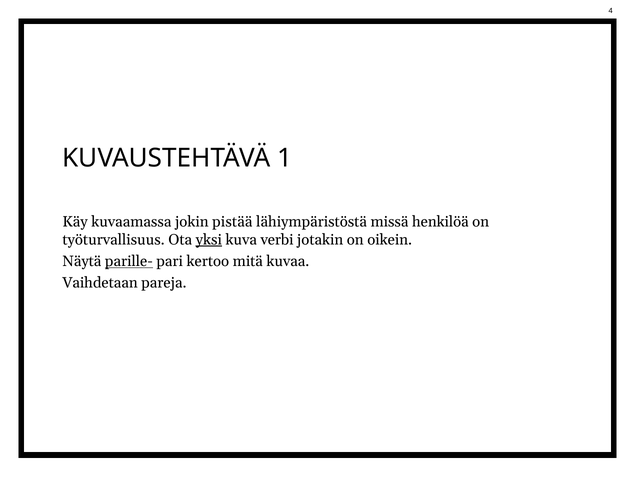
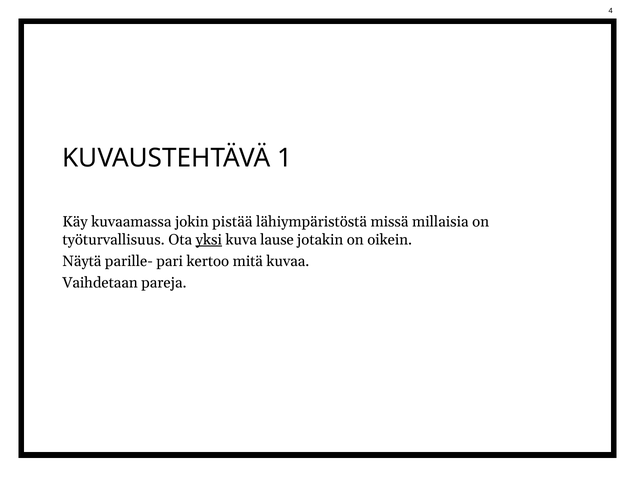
henkilöä: henkilöä -> millaisia
verbi: verbi -> lause
parille- underline: present -> none
